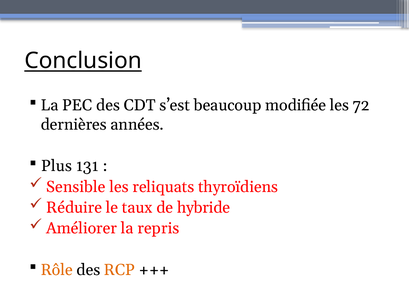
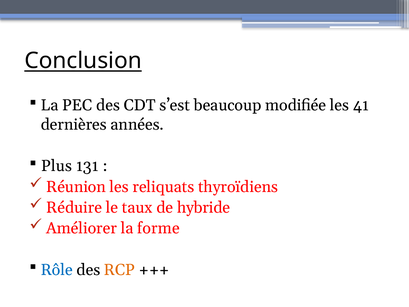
72: 72 -> 41
Sensible: Sensible -> Réunion
repris: repris -> forme
Rôle colour: orange -> blue
